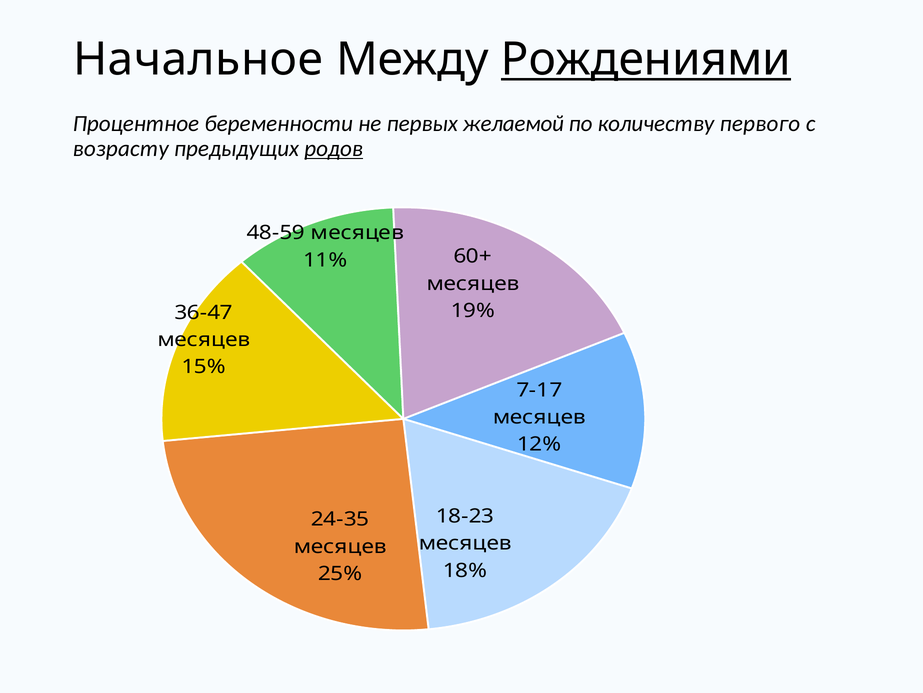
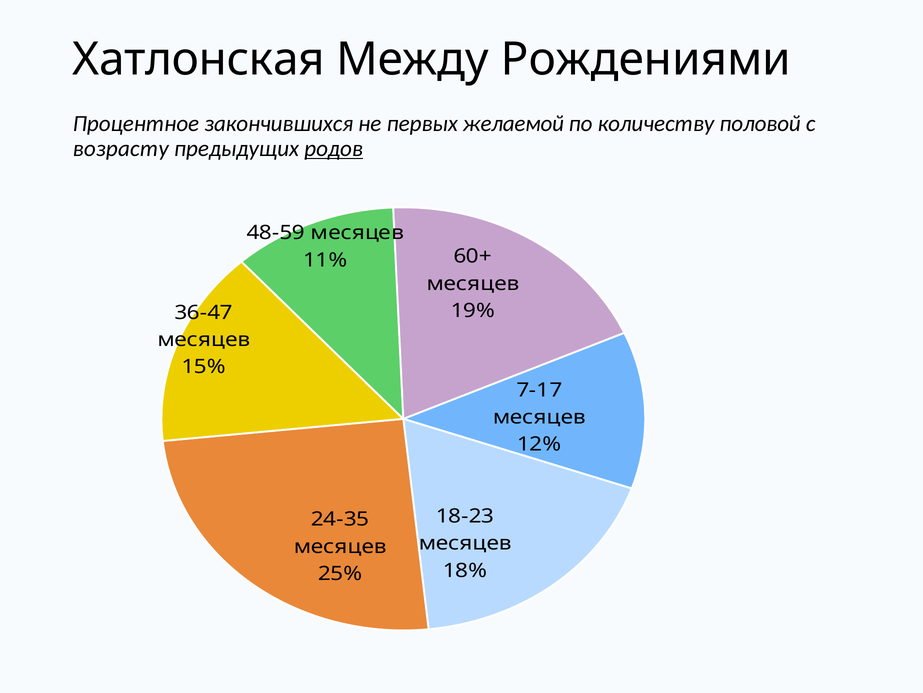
Начальное: Начальное -> Хатлонская
Рождениями underline: present -> none
беременности: беременности -> закончившихся
первого: первого -> половой
